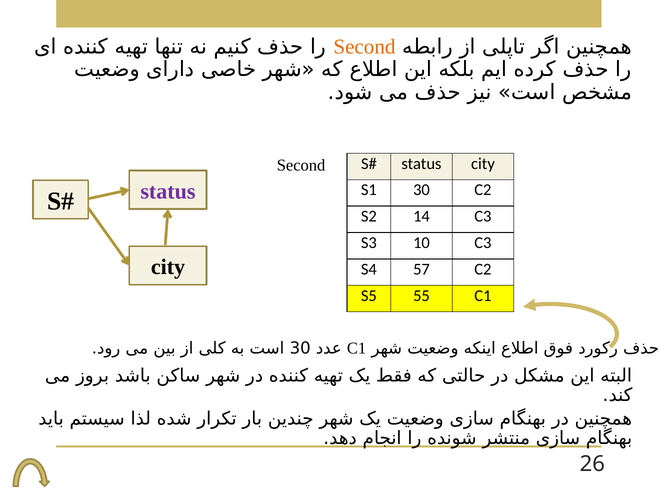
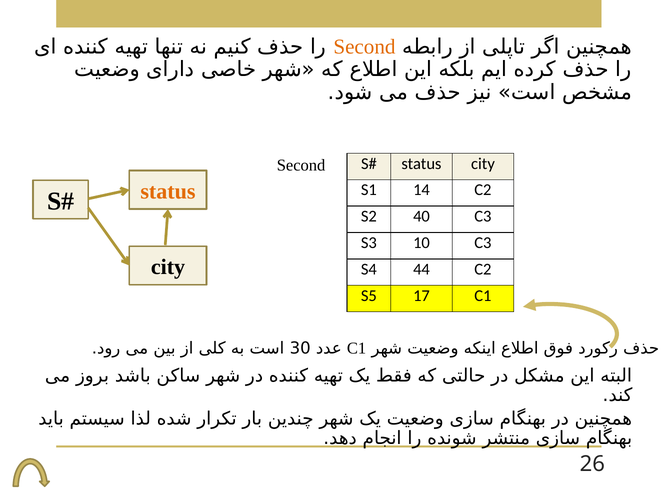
S1 30: 30 -> 14
status at (168, 192) colour: purple -> orange
14: 14 -> 40
57: 57 -> 44
55: 55 -> 17
